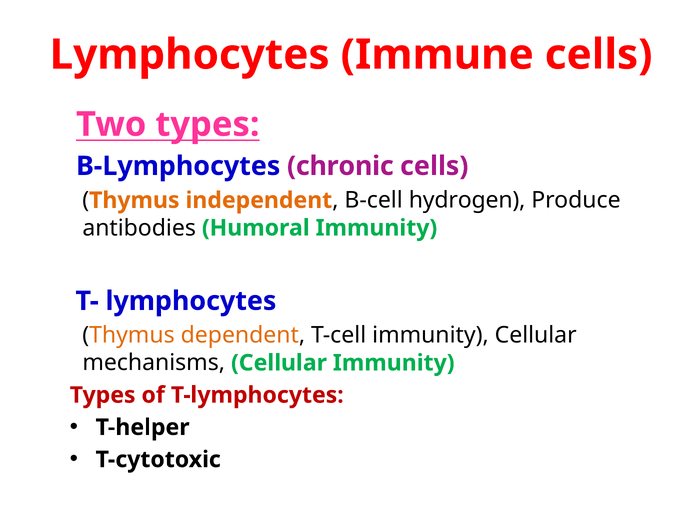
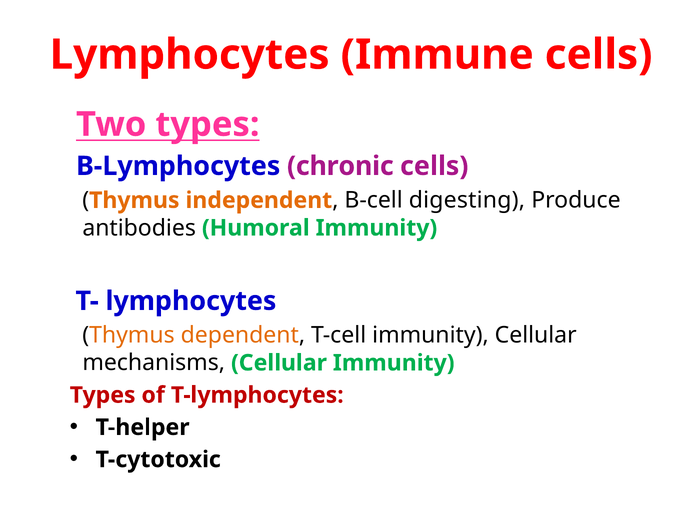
hydrogen: hydrogen -> digesting
